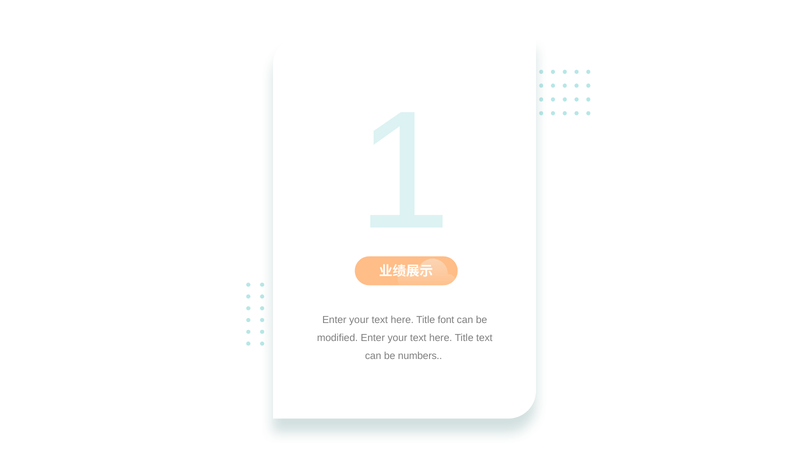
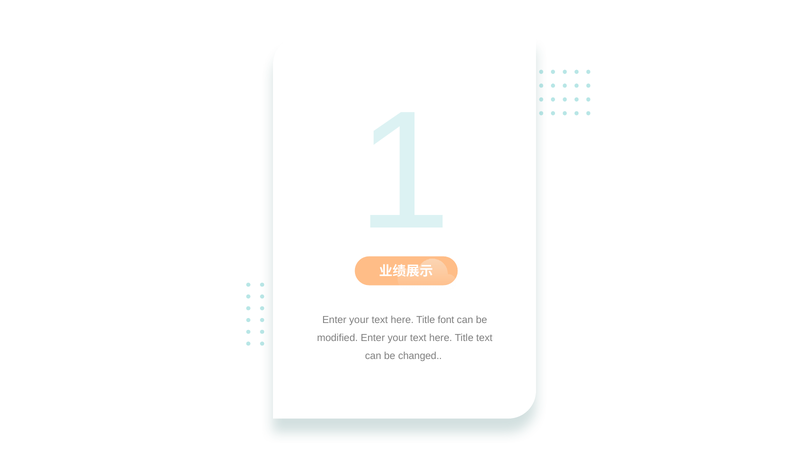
numbers: numbers -> changed
